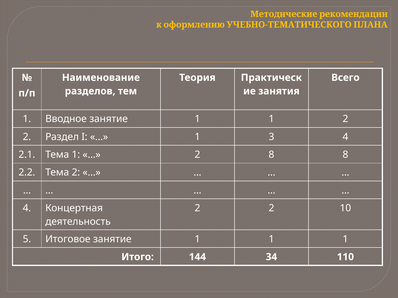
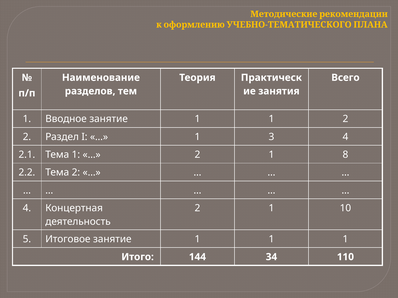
8 at (271, 155): 8 -> 1
2 at (271, 208): 2 -> 1
